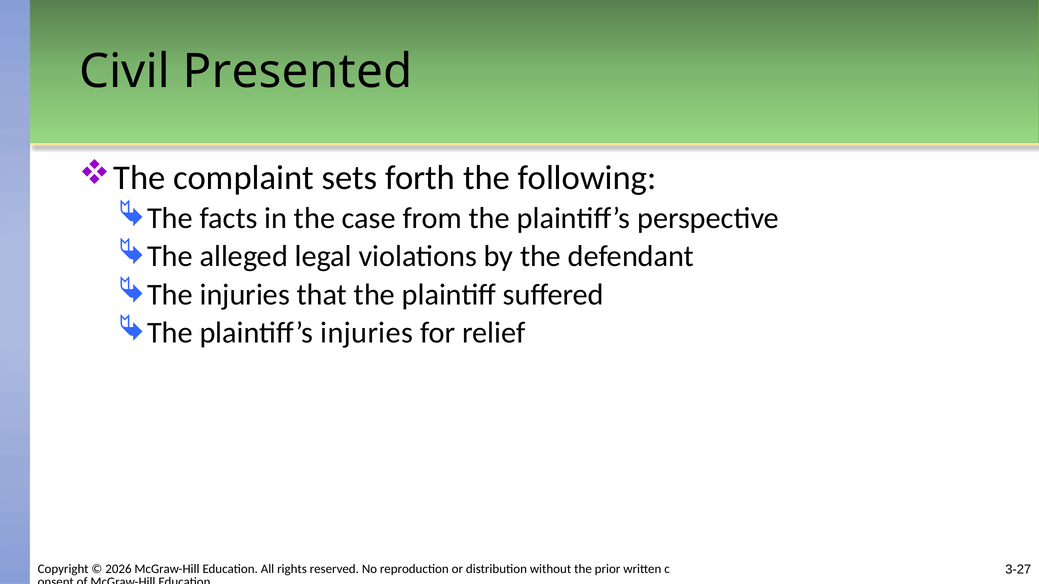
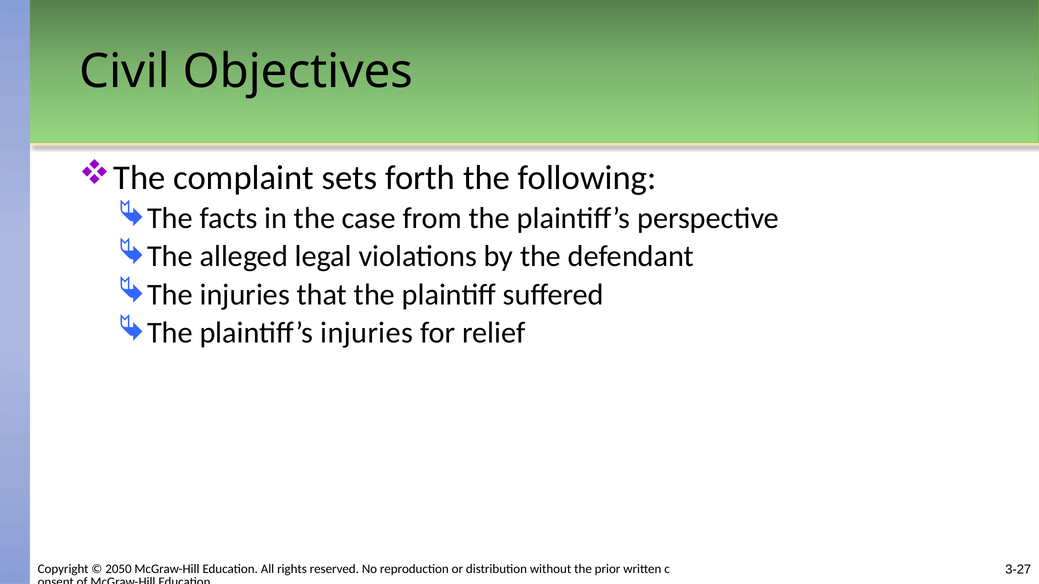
Presented: Presented -> Objectives
2026: 2026 -> 2050
